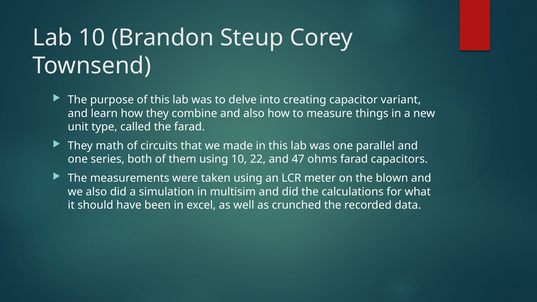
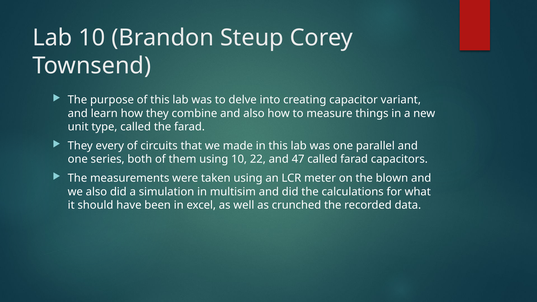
math: math -> every
47 ohms: ohms -> called
